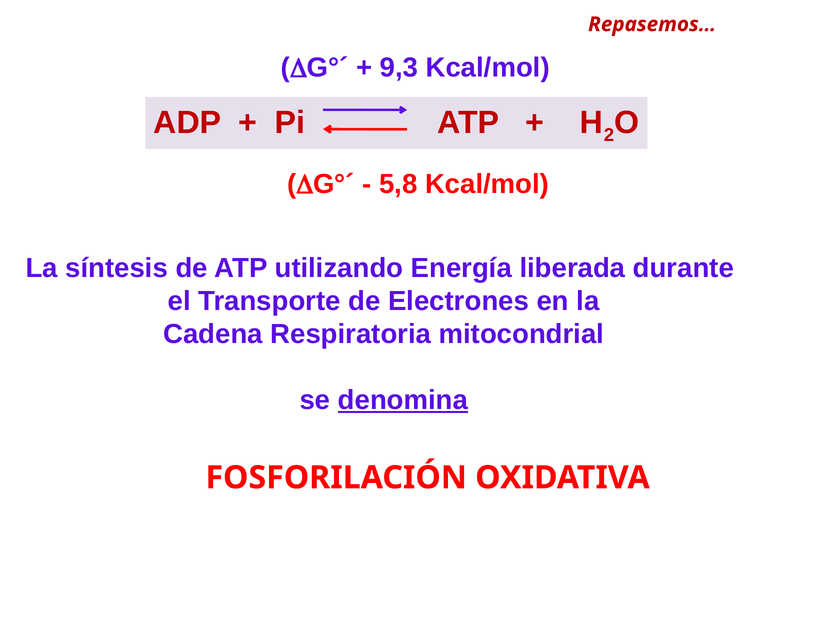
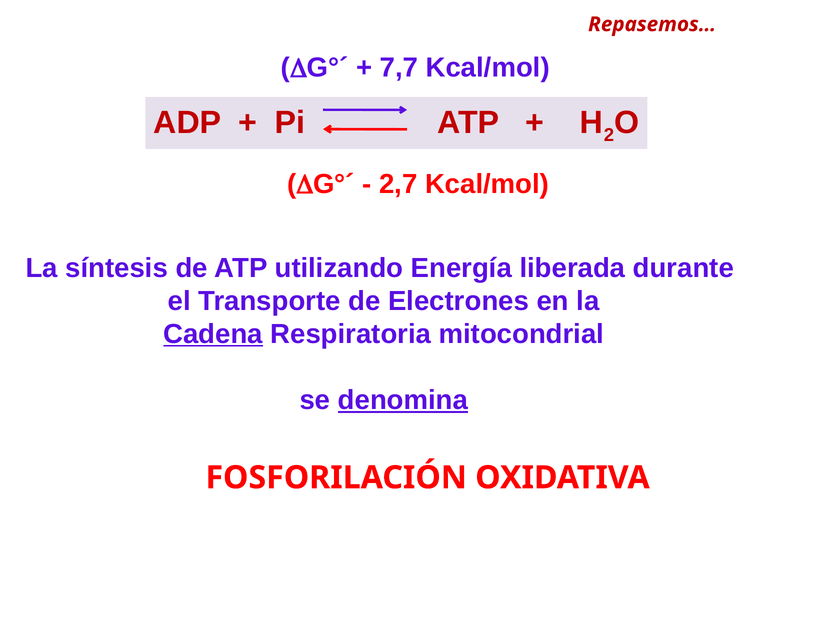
9,3: 9,3 -> 7,7
5,8: 5,8 -> 2,7
Cadena underline: none -> present
